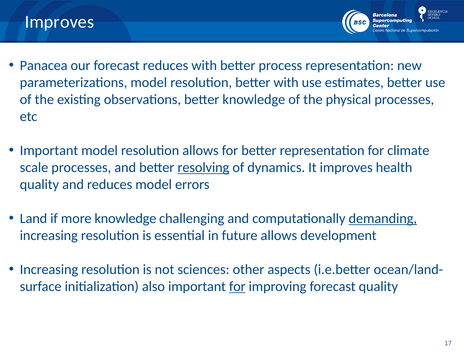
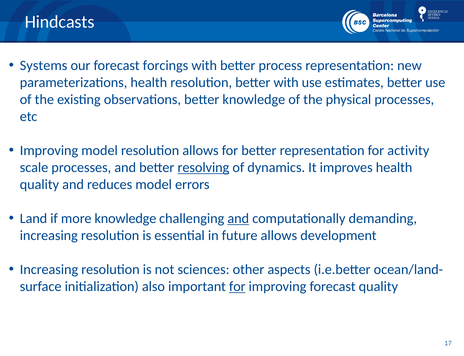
Improves at (59, 22): Improves -> Hindcasts
Panacea: Panacea -> Systems
forecast reduces: reduces -> forcings
parameterizations model: model -> health
Important at (49, 151): Important -> Improving
climate: climate -> activity
and at (238, 219) underline: none -> present
demanding underline: present -> none
